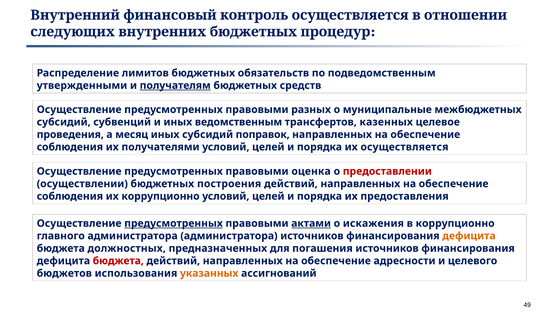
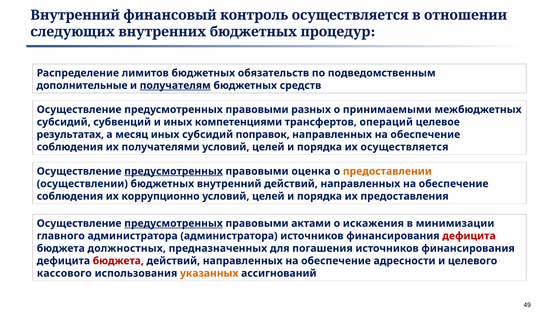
утвержденными: утвержденными -> дополнительные
муниципальные: муниципальные -> принимаемыми
ведомственным: ведомственным -> компетенциями
казенных: казенных -> операций
проведения: проведения -> результатах
предусмотренных at (174, 171) underline: none -> present
предоставлении colour: red -> orange
бюджетных построения: построения -> внутренний
актами underline: present -> none
в коррупционно: коррупционно -> минимизации
дефицита at (469, 236) colour: orange -> red
бюджетов: бюджетов -> кассового
